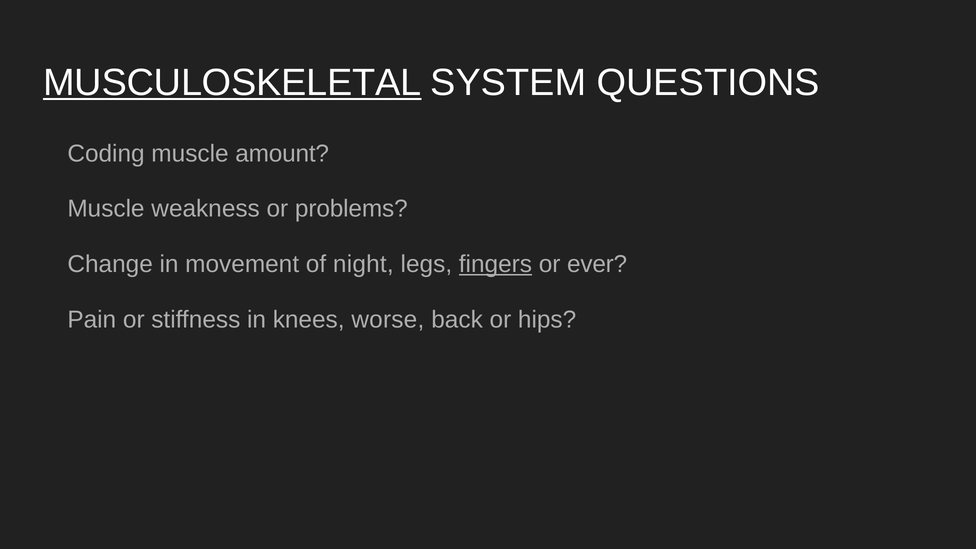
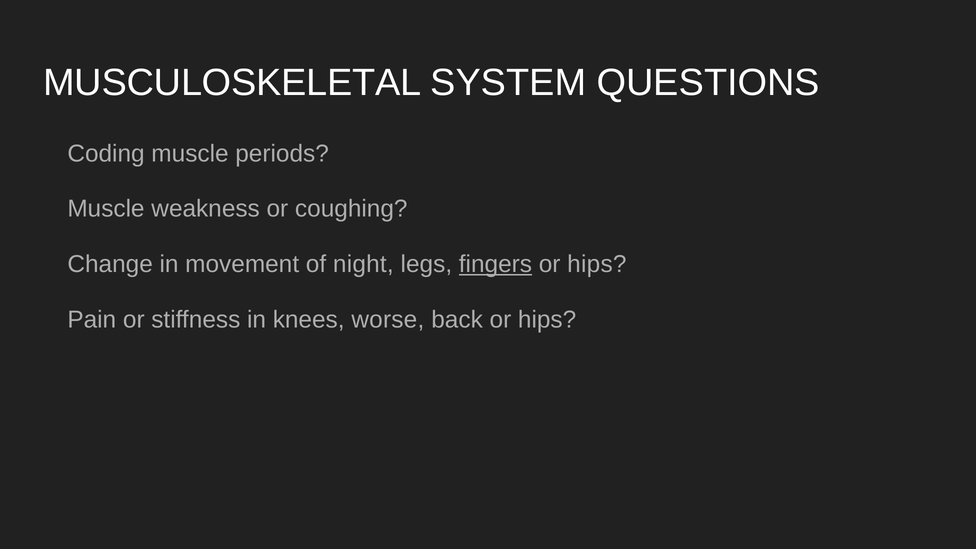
MUSCULOSKELETAL underline: present -> none
amount: amount -> periods
problems: problems -> coughing
ever at (597, 264): ever -> hips
